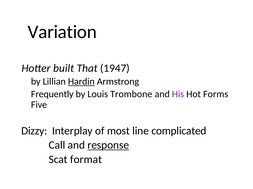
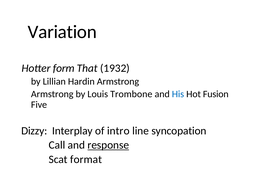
built: built -> form
1947: 1947 -> 1932
Hardin underline: present -> none
Frequently at (52, 94): Frequently -> Armstrong
His colour: purple -> blue
Forms: Forms -> Fusion
most: most -> intro
complicated: complicated -> syncopation
